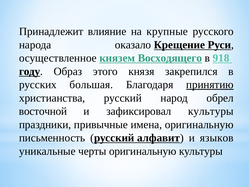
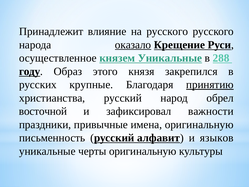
на крупные: крупные -> русского
оказало underline: none -> present
князем Восходящего: Восходящего -> Уникальные
918: 918 -> 288
большая: большая -> крупные
зафиксировал культуры: культуры -> важности
